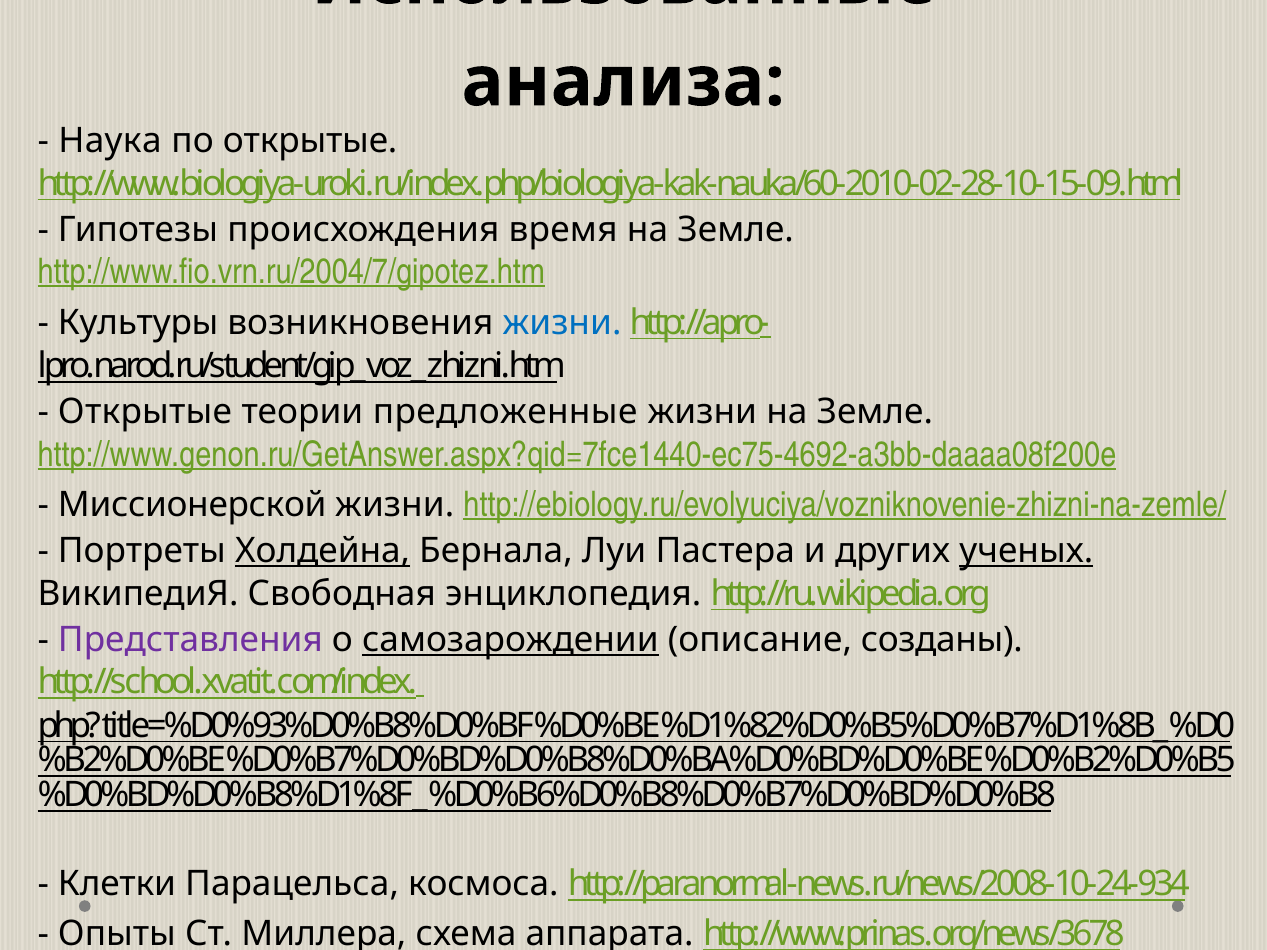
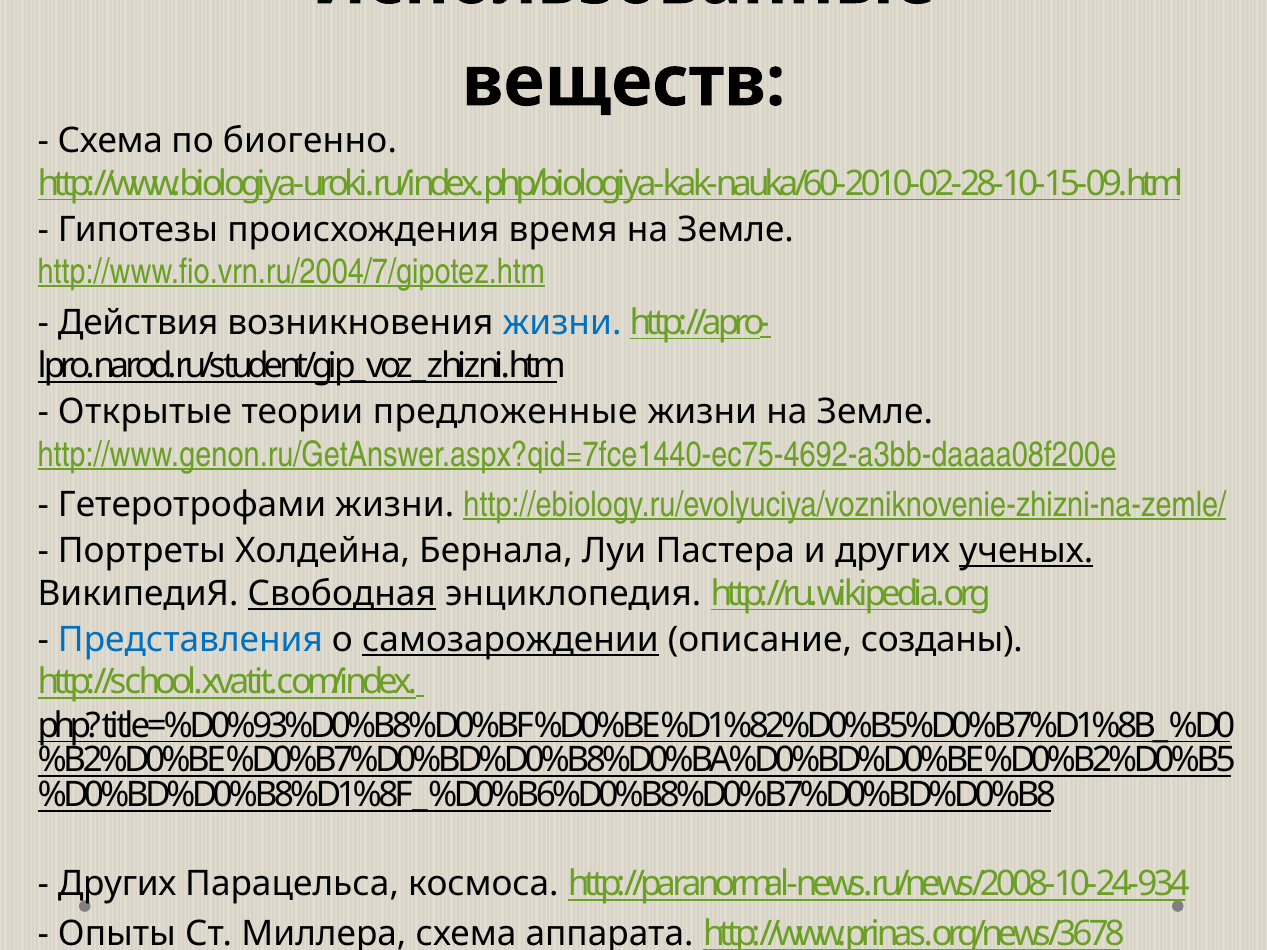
анализа: анализа -> веществ
Наука at (110, 141): Наука -> Схема
по открытые: открытые -> биогенно
Культуры: Культуры -> Действия
Миссионерской: Миссионерской -> Гетеротрофами
Холдейна underline: present -> none
Свободная underline: none -> present
Представления colour: purple -> blue
Клетки at (117, 884): Клетки -> Других
